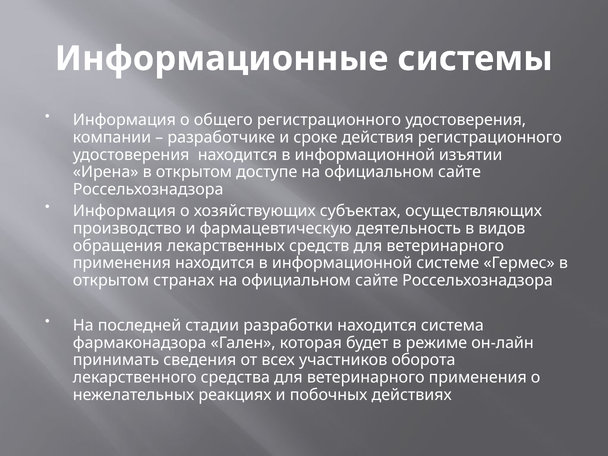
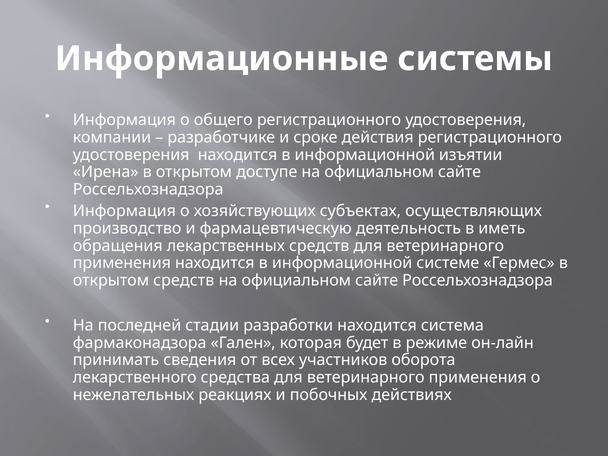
видов: видов -> иметь
открытом странах: странах -> средств
